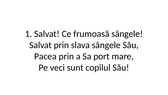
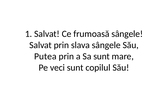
Pacea: Pacea -> Putea
Sa port: port -> sunt
